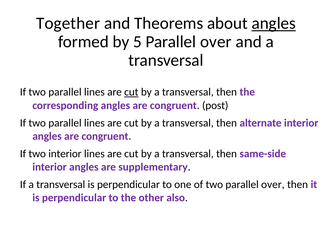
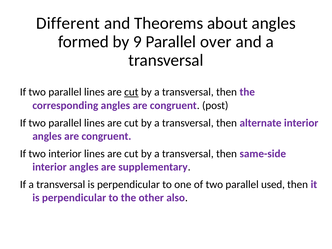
Together: Together -> Different
angles at (274, 23) underline: present -> none
5: 5 -> 9
two parallel over: over -> used
